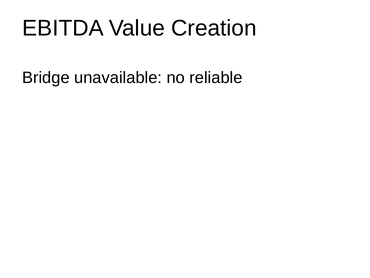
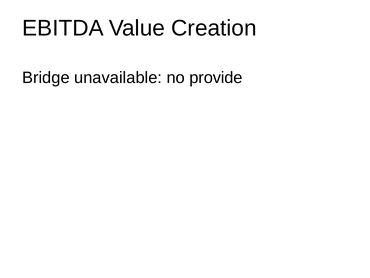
reliable: reliable -> provide
